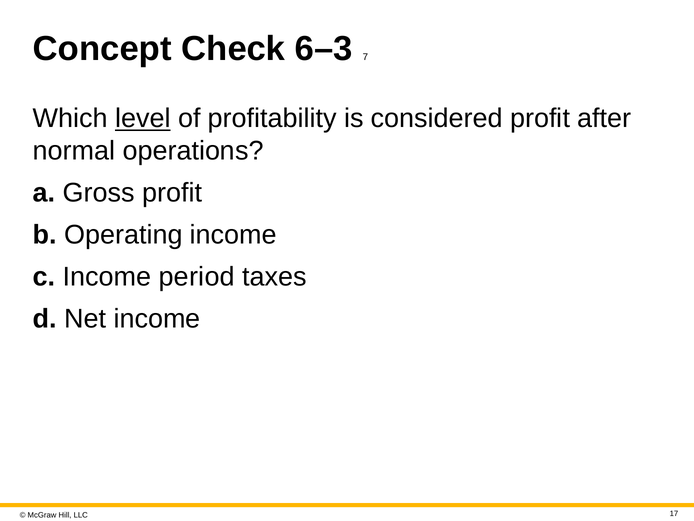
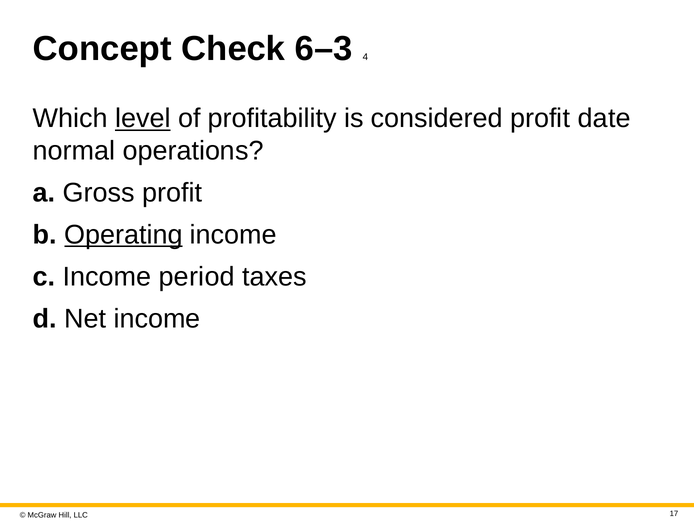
7: 7 -> 4
after: after -> date
Operating underline: none -> present
